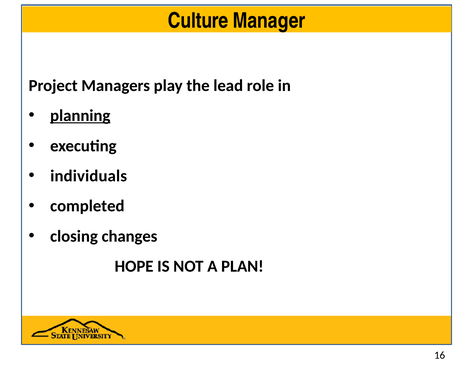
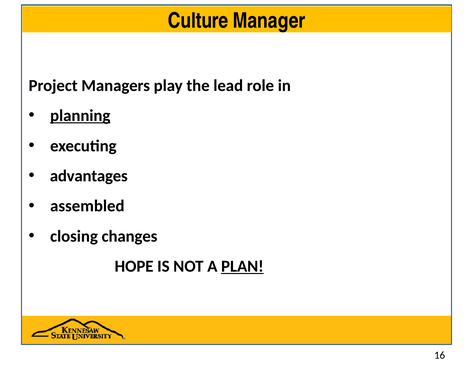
individuals: individuals -> advantages
completed: completed -> assembled
PLAN underline: none -> present
